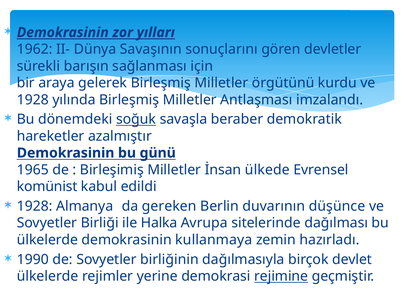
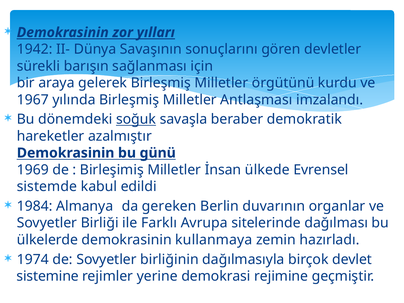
1962: 1962 -> 1942
1928 at (33, 100): 1928 -> 1967
1965: 1965 -> 1969
komünist: komünist -> sistemde
1928 at (35, 206): 1928 -> 1984
düşünce: düşünce -> organlar
Halka: Halka -> Farklı
1990: 1990 -> 1974
ülkelerde at (48, 276): ülkelerde -> sistemine
rejimine underline: present -> none
